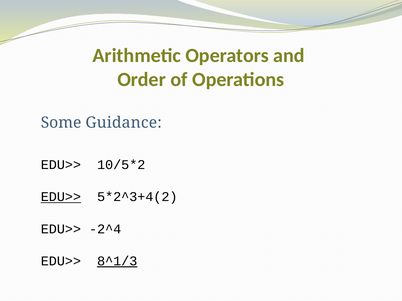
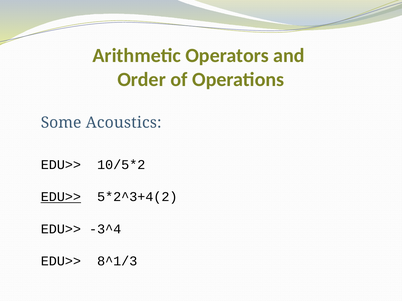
Guidance: Guidance -> Acoustics
-2^4: -2^4 -> -3^4
8^1/3 underline: present -> none
